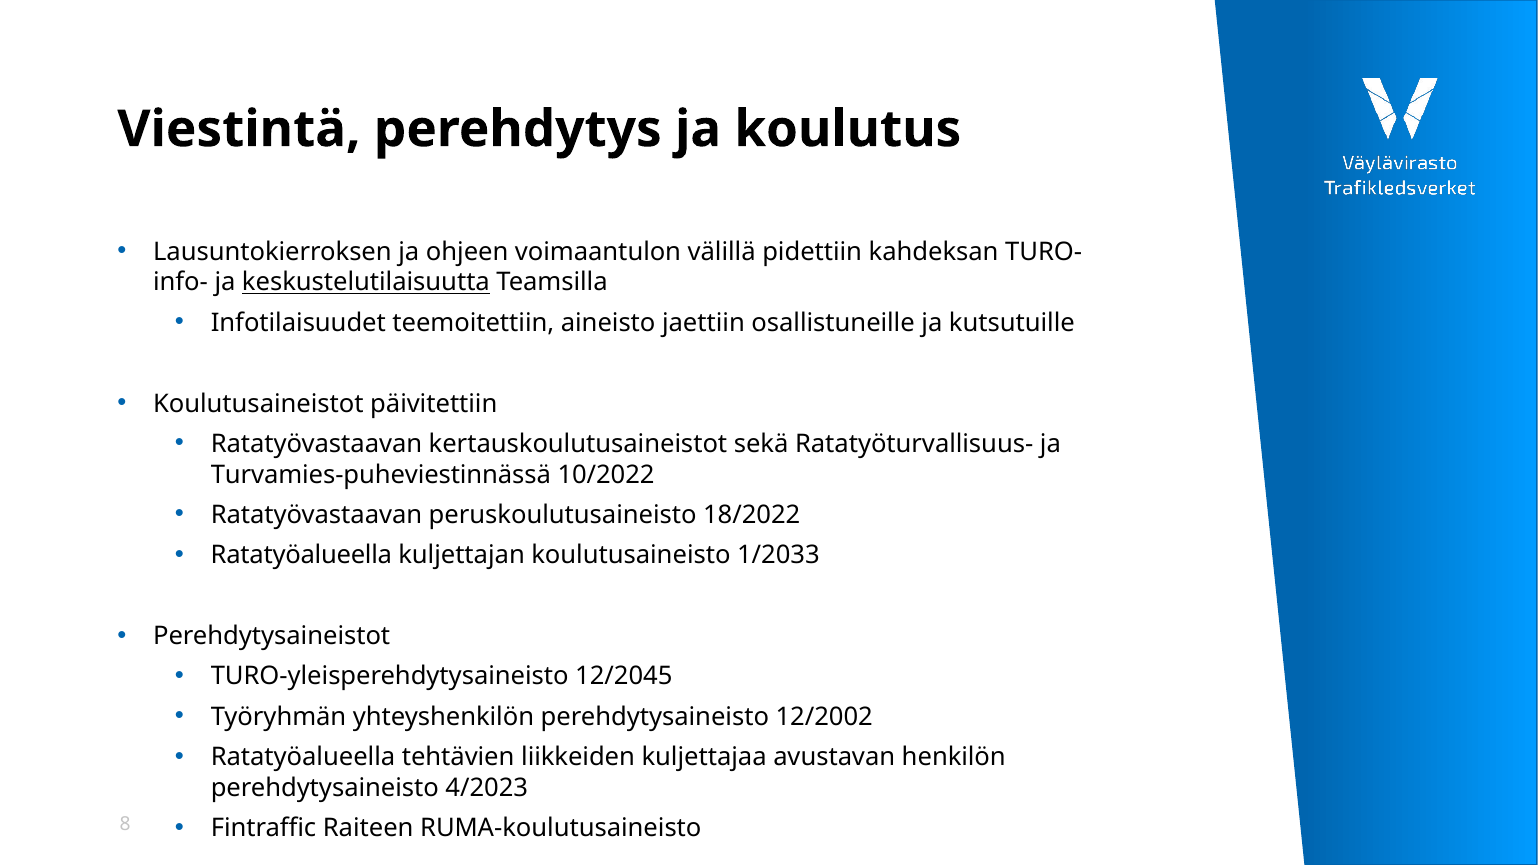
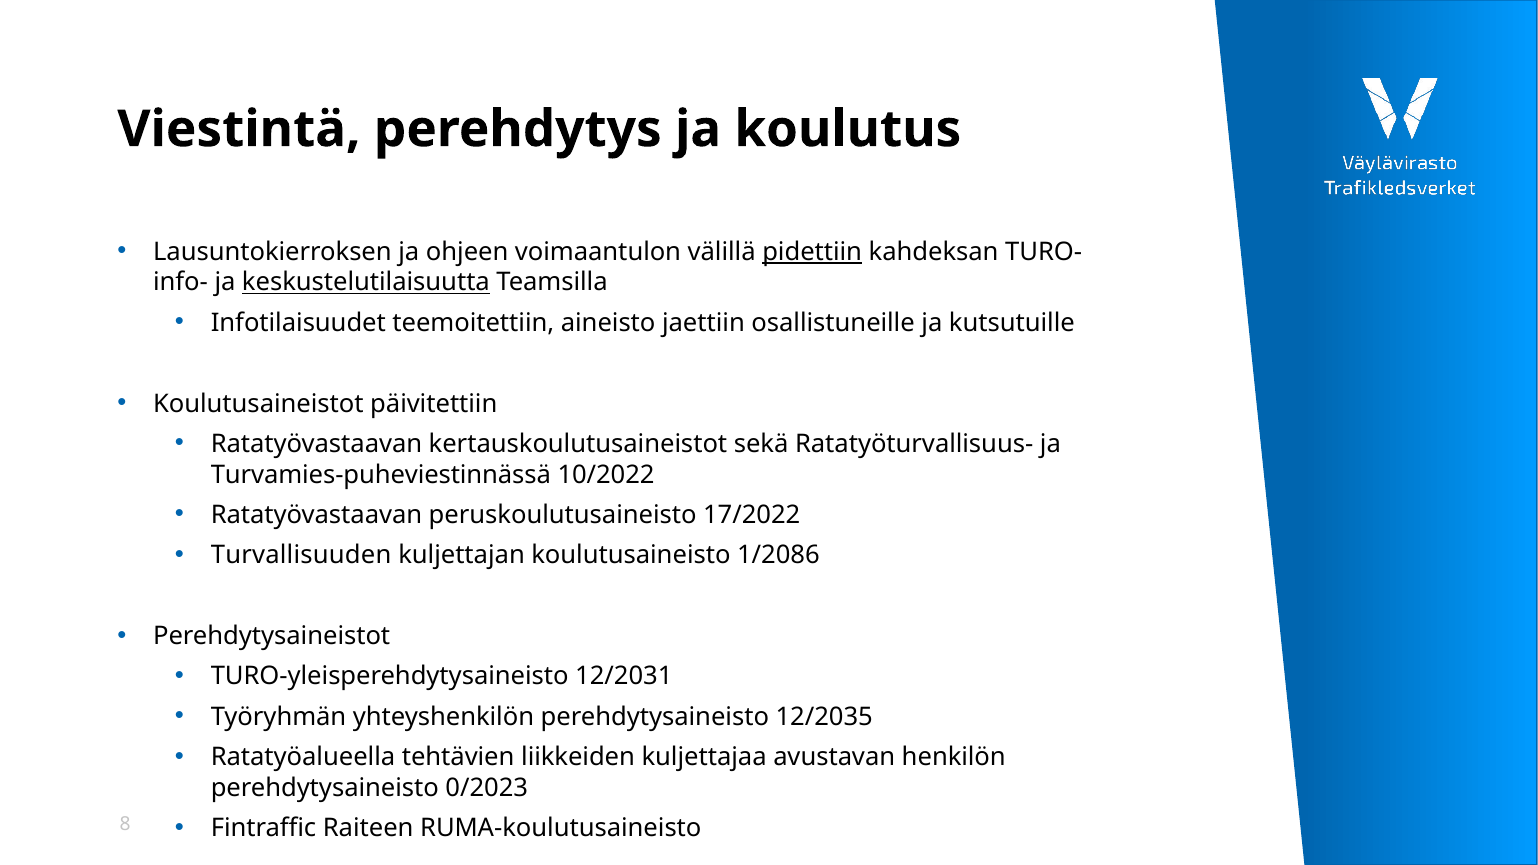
pidettiin underline: none -> present
18/2022: 18/2022 -> 17/2022
Ratatyöalueella at (301, 555): Ratatyöalueella -> Turvallisuuden
1/2033: 1/2033 -> 1/2086
12/2045: 12/2045 -> 12/2031
12/2002: 12/2002 -> 12/2035
4/2023: 4/2023 -> 0/2023
